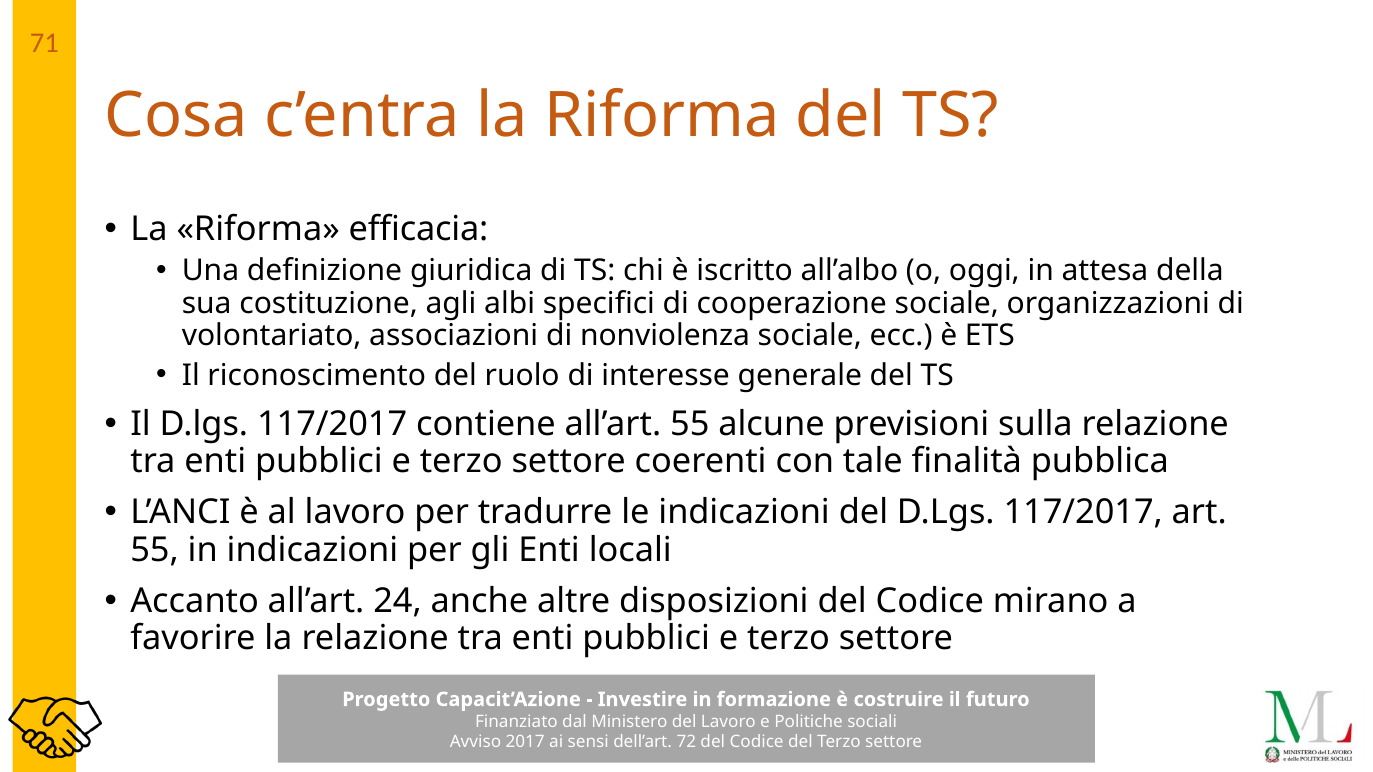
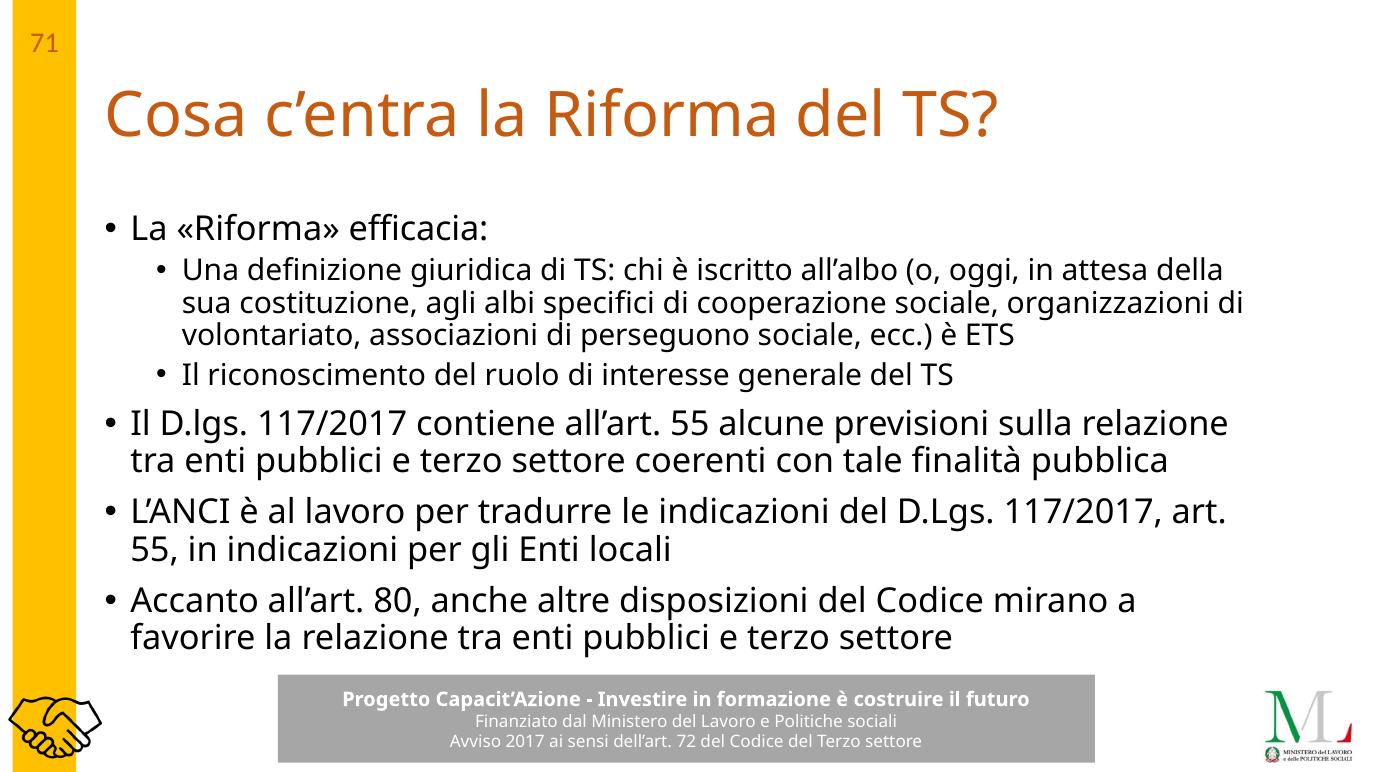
nonviolenza: nonviolenza -> perseguono
24: 24 -> 80
